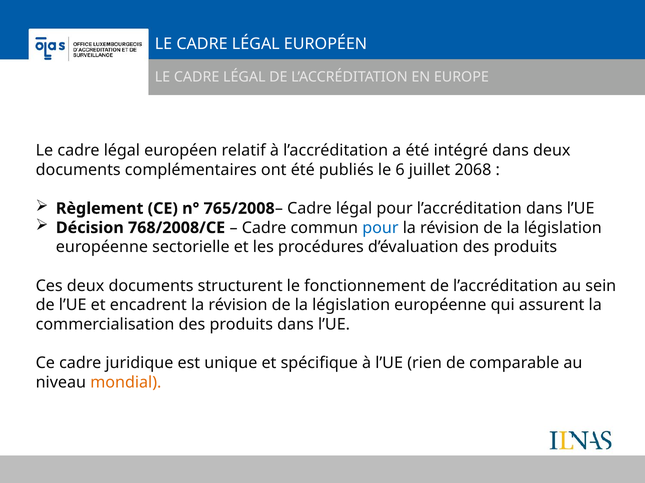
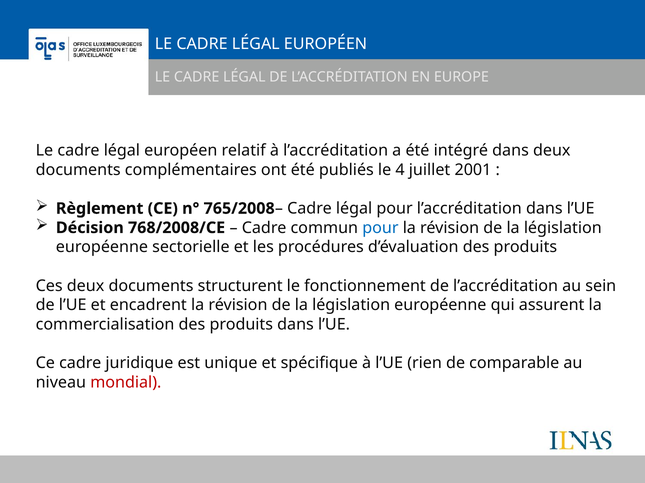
6: 6 -> 4
2068: 2068 -> 2001
mondial colour: orange -> red
